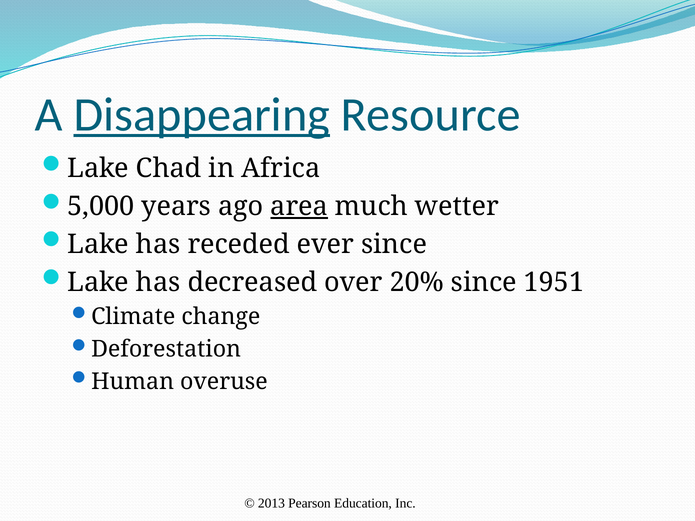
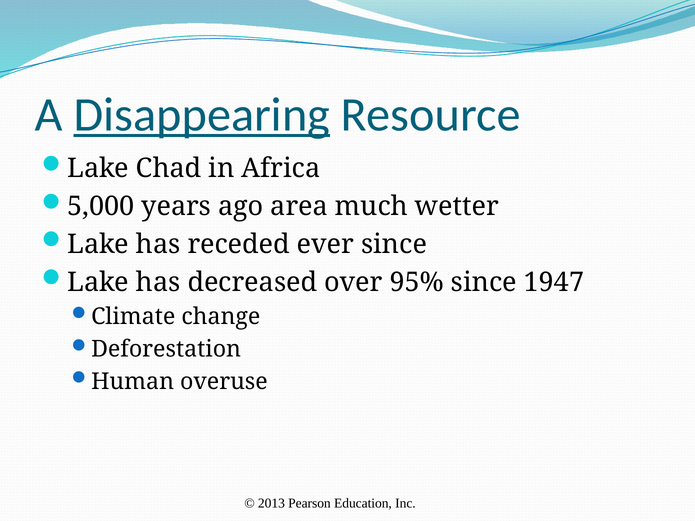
area underline: present -> none
20%: 20% -> 95%
1951: 1951 -> 1947
